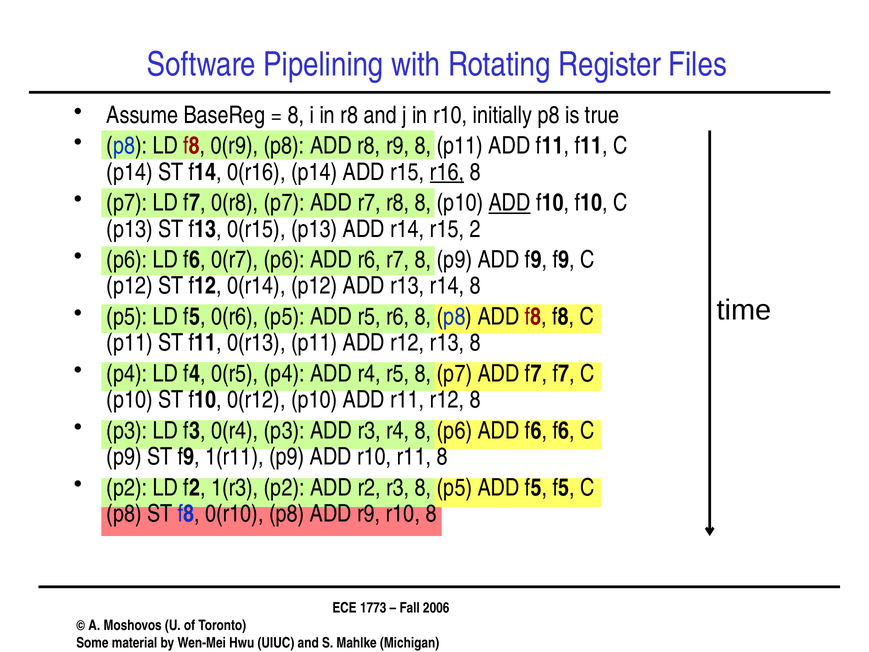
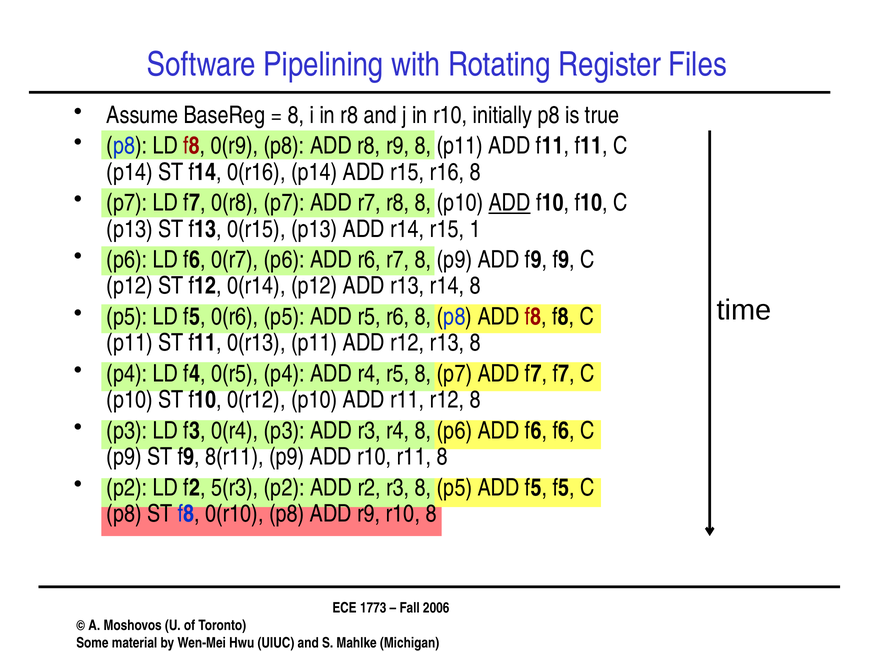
r16 underline: present -> none
2: 2 -> 1
1(r11: 1(r11 -> 8(r11
1(r3: 1(r3 -> 5(r3
